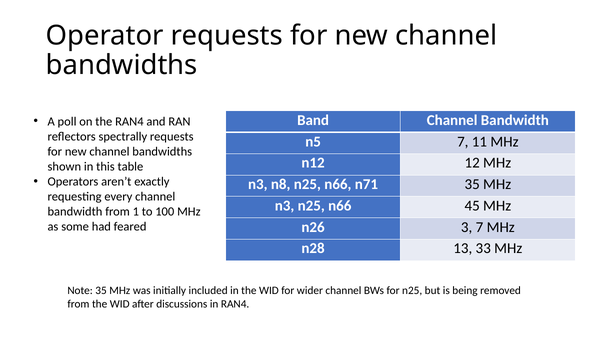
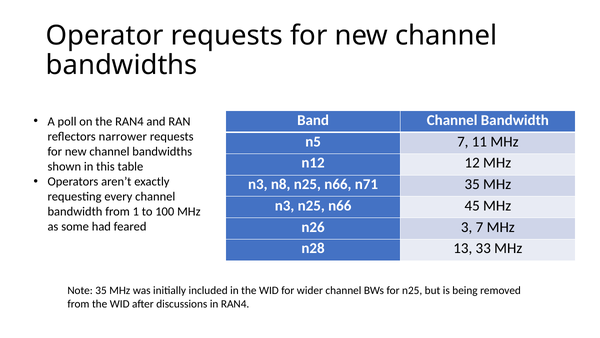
spectrally: spectrally -> narrower
